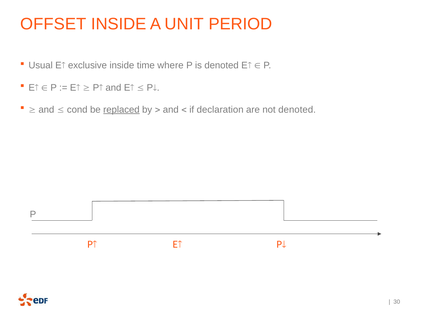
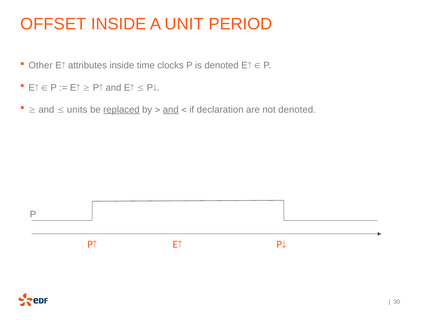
Usual: Usual -> Other
exclusive: exclusive -> attributes
where: where -> clocks
cond: cond -> units
and at (171, 110) underline: none -> present
